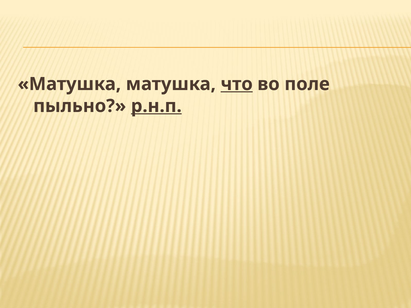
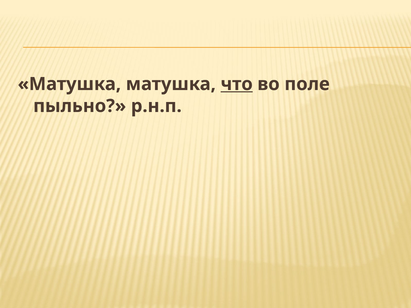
р.н.п underline: present -> none
